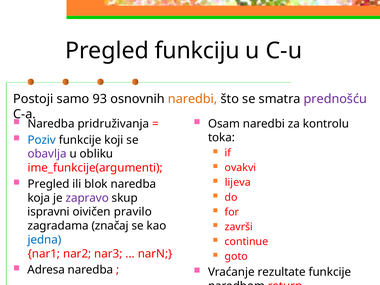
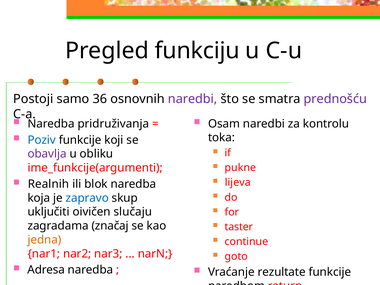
93: 93 -> 36
naredbi at (193, 99) colour: orange -> purple
ovakvi: ovakvi -> pukne
Pregled at (49, 184): Pregled -> Realnih
zapravo colour: purple -> blue
ispravni: ispravni -> uključiti
pravilo: pravilo -> slučaju
završi: završi -> taster
jedna colour: blue -> orange
